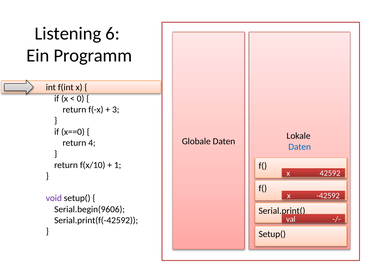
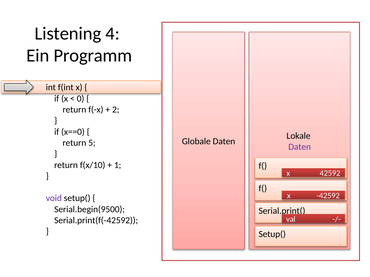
6: 6 -> 4
3: 3 -> 2
4: 4 -> 5
Daten at (300, 147) colour: blue -> purple
Serial.begin(9606: Serial.begin(9606 -> Serial.begin(9500
